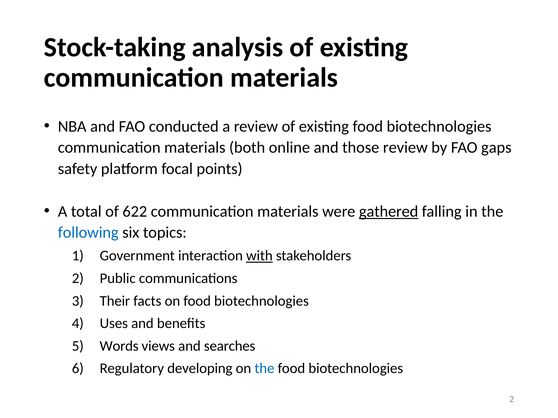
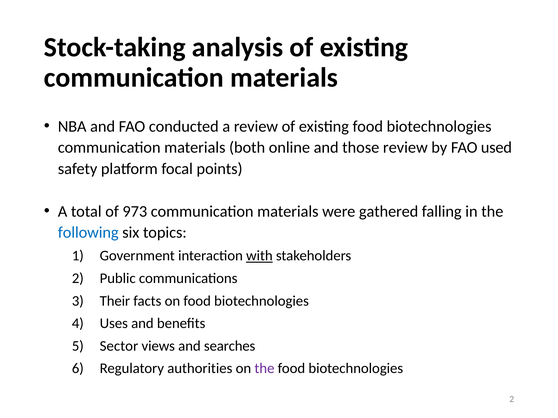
gaps: gaps -> used
622: 622 -> 973
gathered underline: present -> none
Words: Words -> Sector
developing: developing -> authorities
the at (264, 369) colour: blue -> purple
